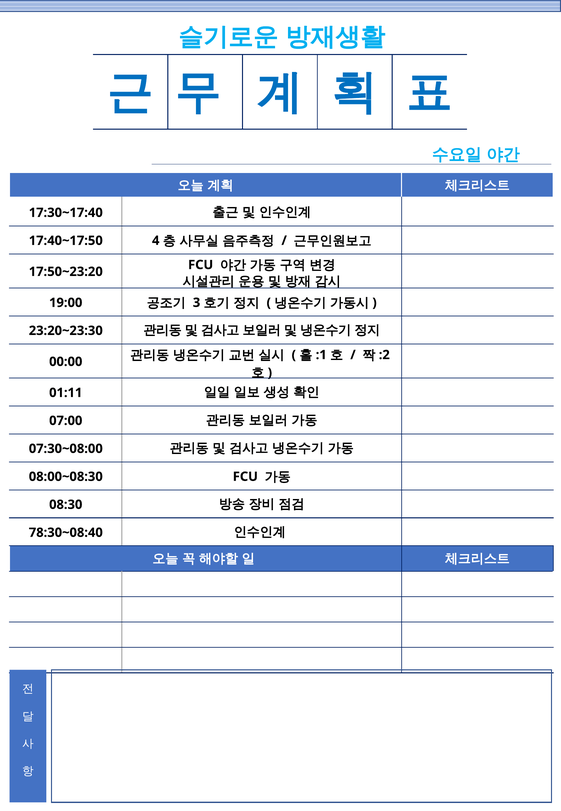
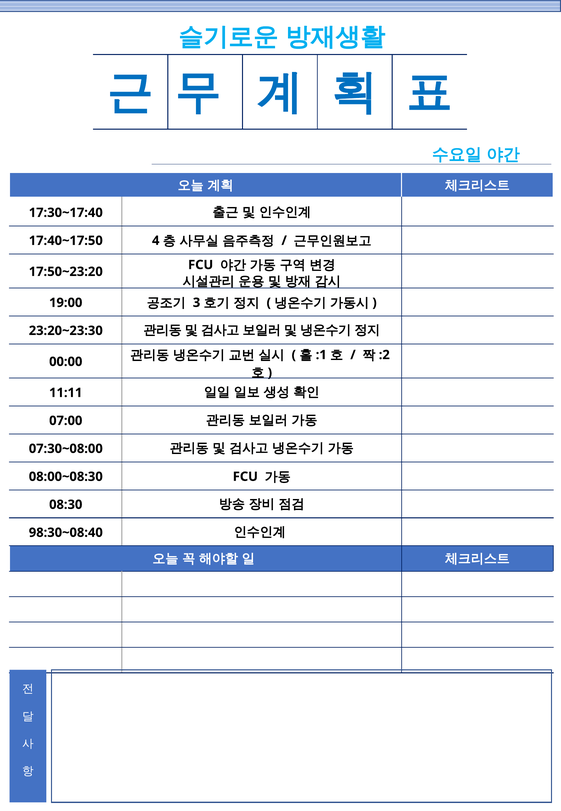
01:11: 01:11 -> 11:11
78:30~08:40: 78:30~08:40 -> 98:30~08:40
